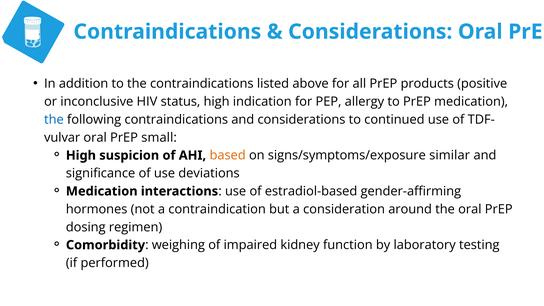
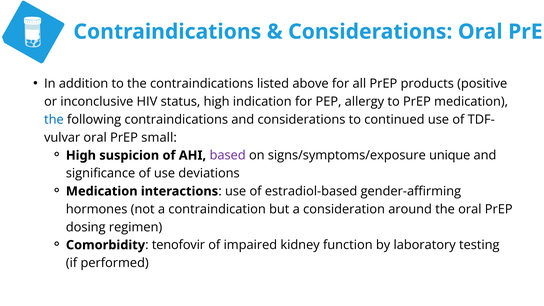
based colour: orange -> purple
similar: similar -> unique
weighing: weighing -> tenofovir
